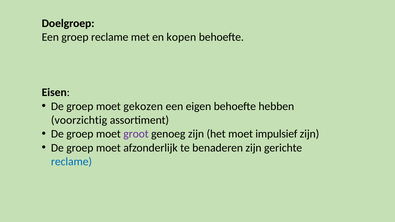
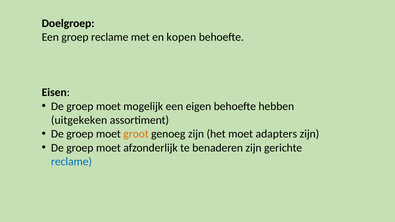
gekozen: gekozen -> mogelijk
voorzichtig: voorzichtig -> uitgekeken
groot colour: purple -> orange
impulsief: impulsief -> adapters
